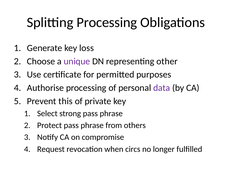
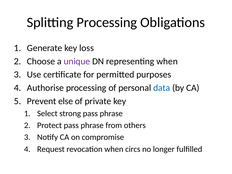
representing other: other -> when
data colour: purple -> blue
this: this -> else
